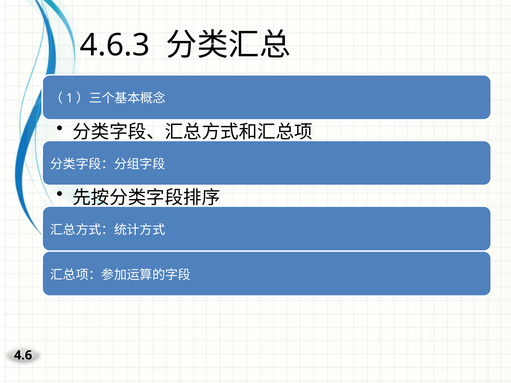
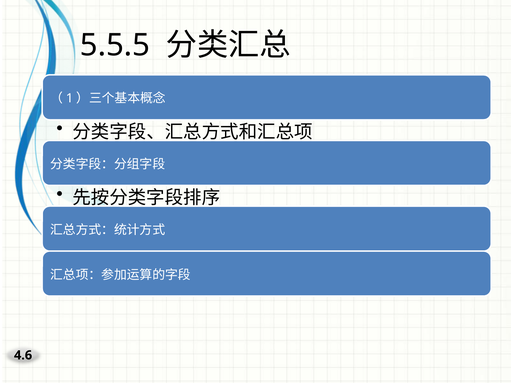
4.6.3: 4.6.3 -> 5.5.5
